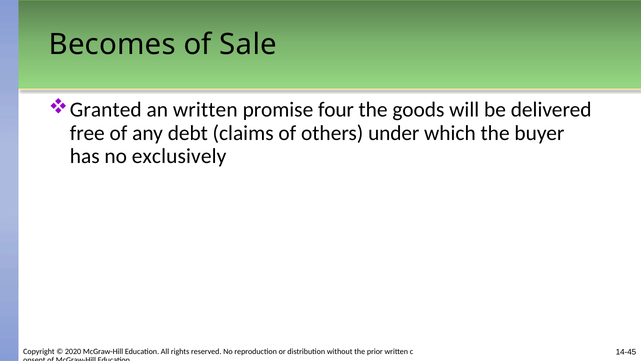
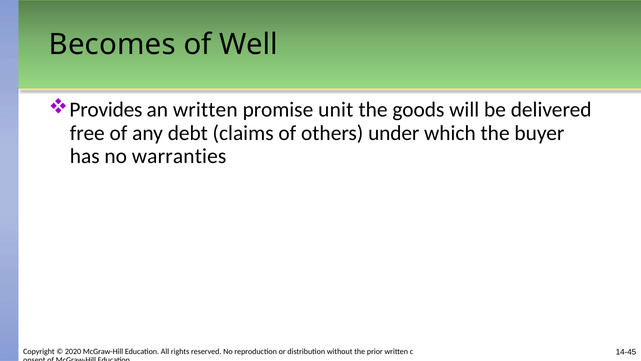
Sale: Sale -> Well
Granted: Granted -> Provides
four: four -> unit
exclusively: exclusively -> warranties
